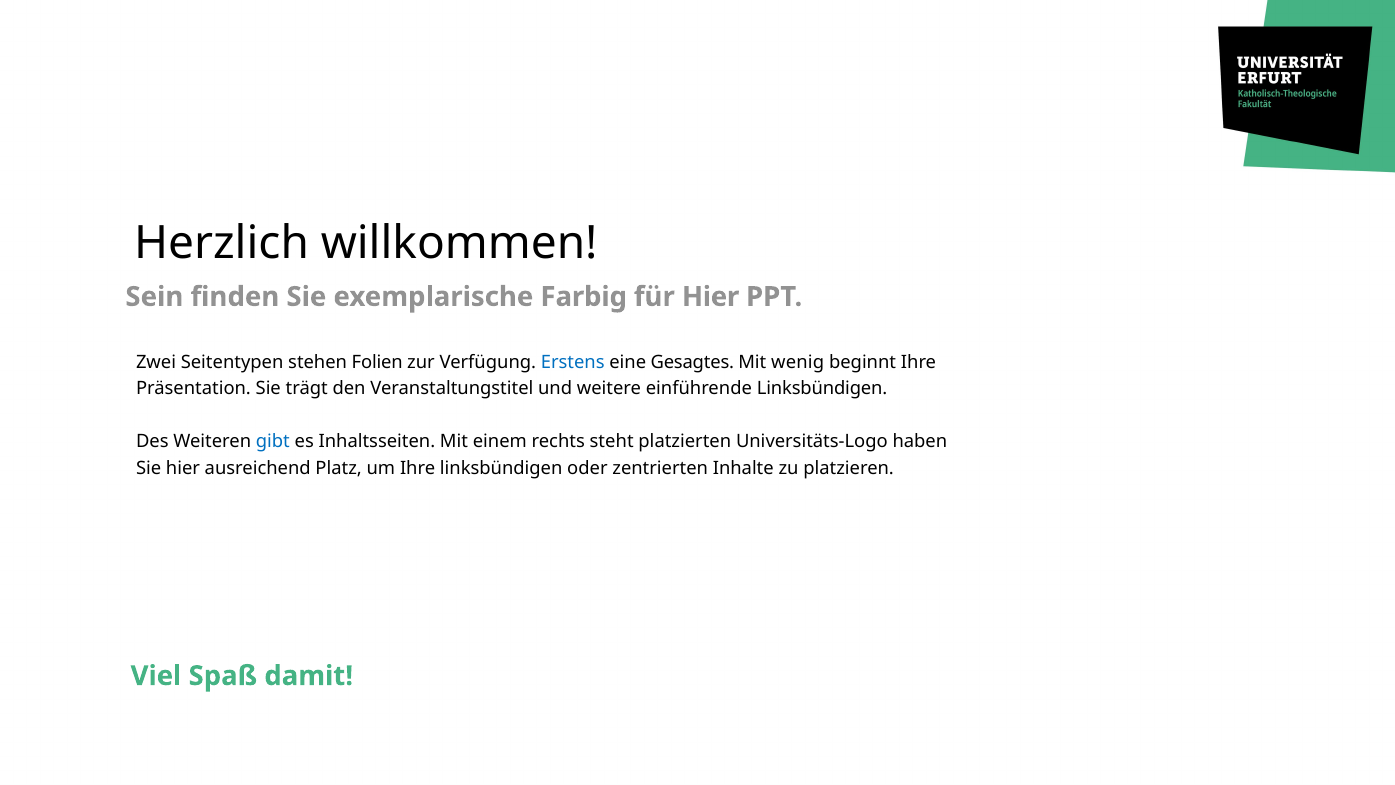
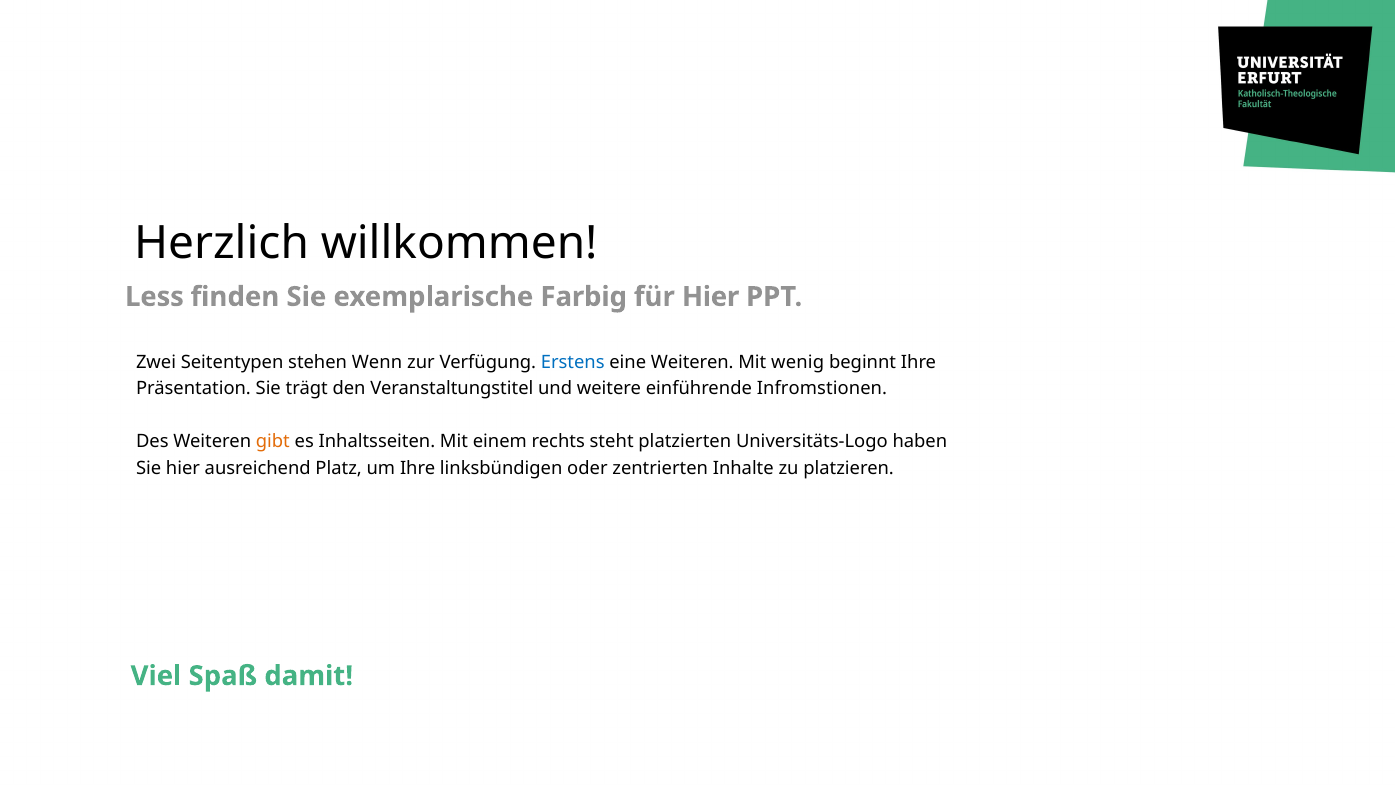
Sein: Sein -> Less
Folien: Folien -> Wenn
eine Gesagtes: Gesagtes -> Weiteren
einführende Linksbündigen: Linksbündigen -> Infromstionen
gibt colour: blue -> orange
